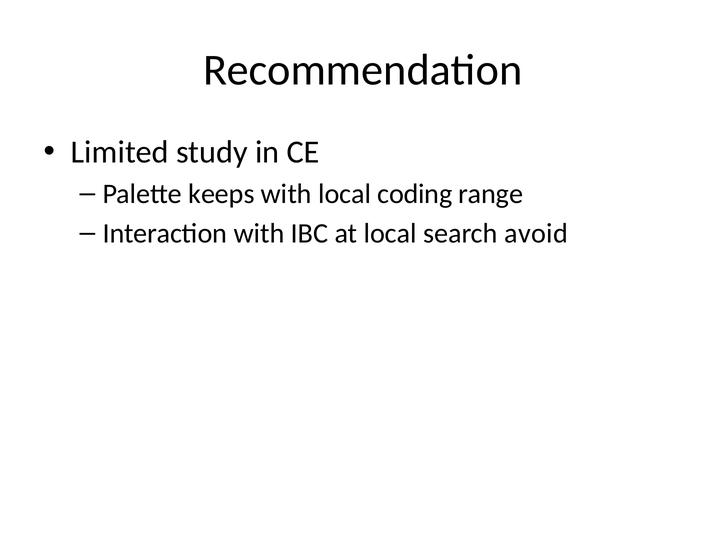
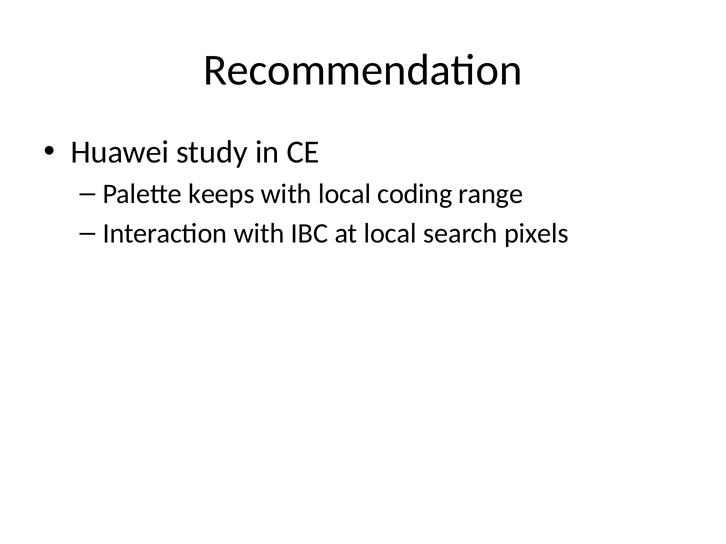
Limited: Limited -> Huawei
avoid: avoid -> pixels
